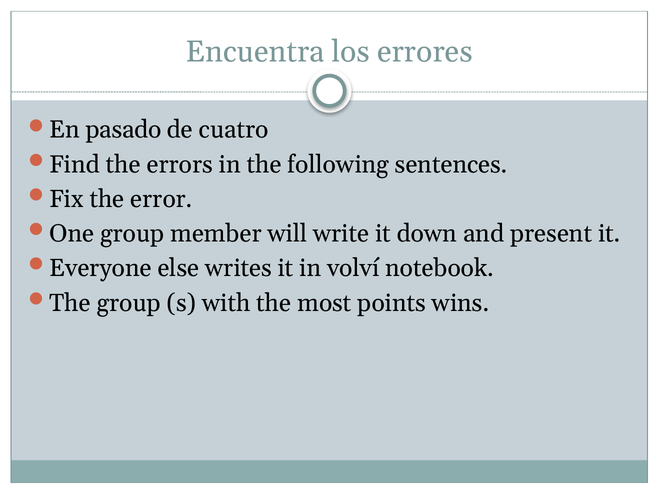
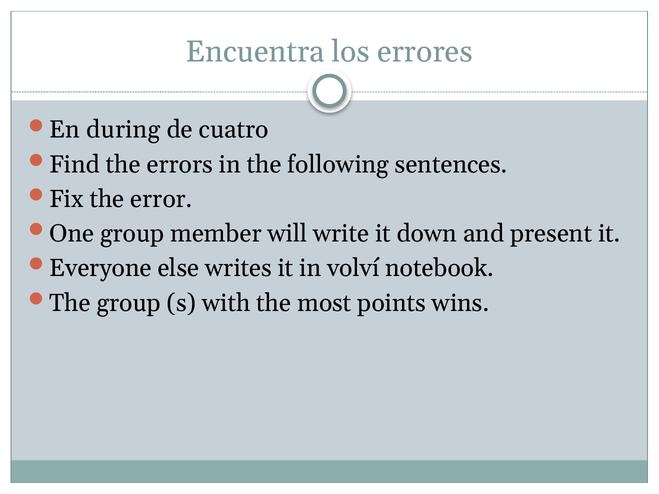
pasado: pasado -> during
